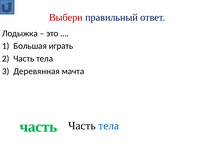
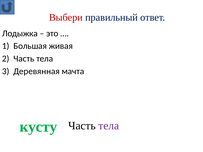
играть: играть -> живая
часть at (38, 127): часть -> кусту
тела at (109, 126) colour: blue -> purple
